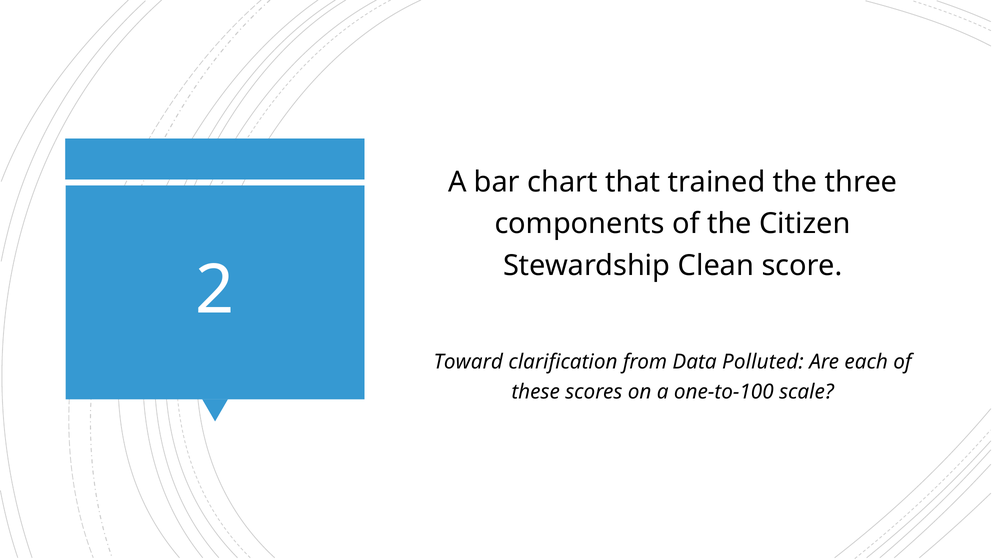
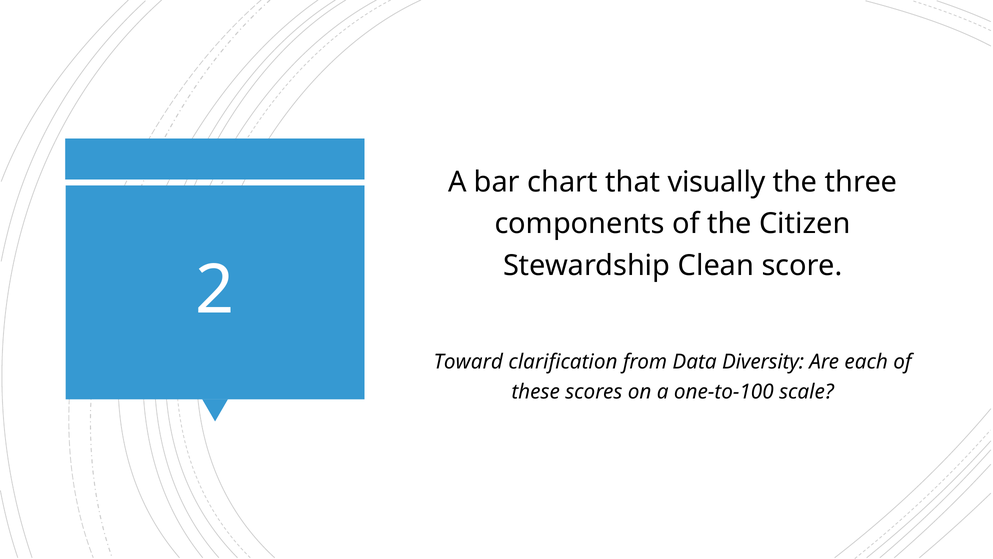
trained: trained -> visually
Polluted: Polluted -> Diversity
